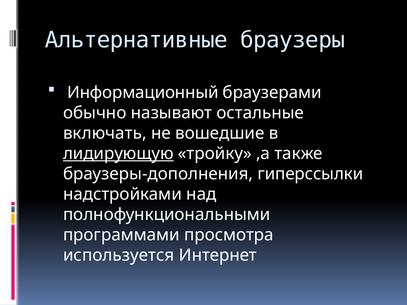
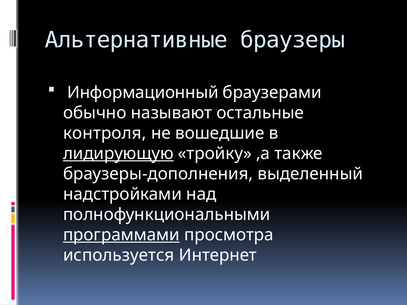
включать: включать -> контроля
гиперссылки: гиперссылки -> выделенный
программами underline: none -> present
